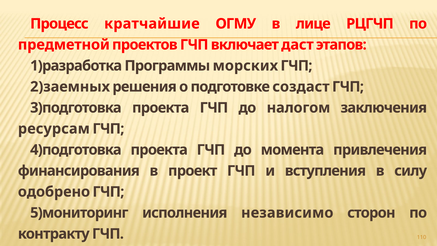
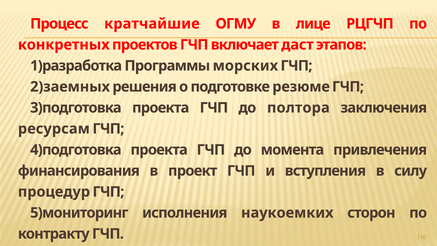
предметной: предметной -> конкретных
создаст: создаст -> резюме
налогом: налогом -> полтора
одобрено: одобрено -> процедур
независимо: независимо -> наукоемких
